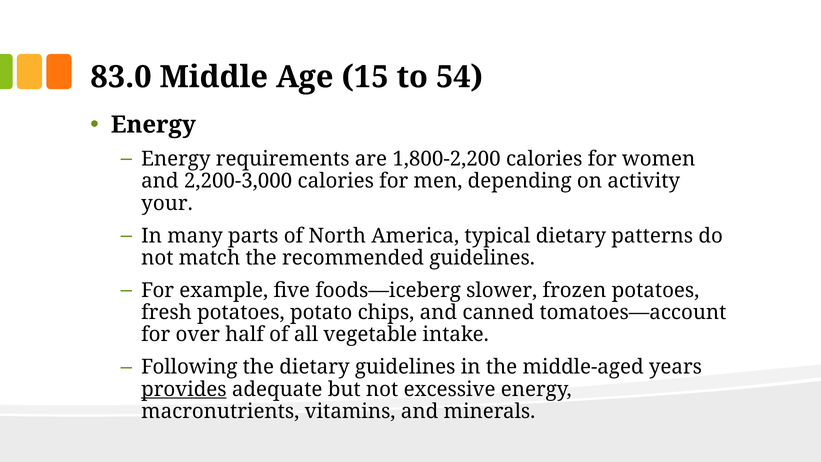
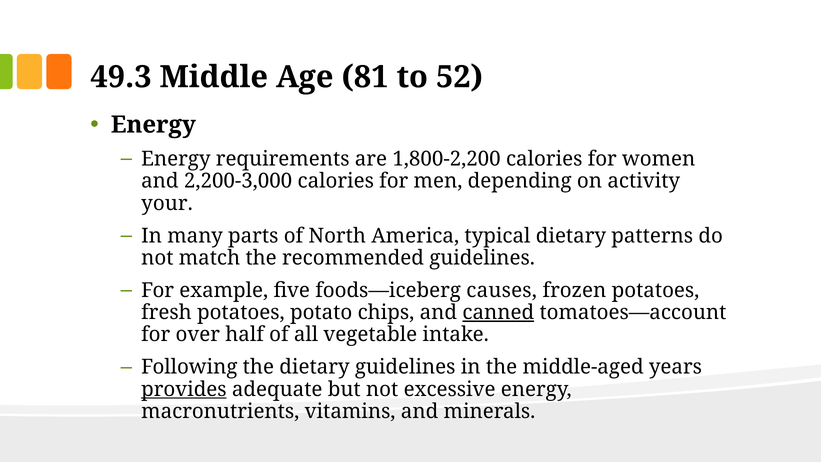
83.0: 83.0 -> 49.3
15: 15 -> 81
54: 54 -> 52
slower: slower -> causes
canned underline: none -> present
